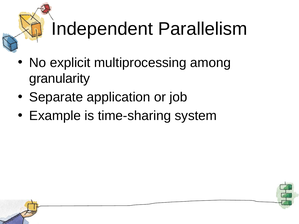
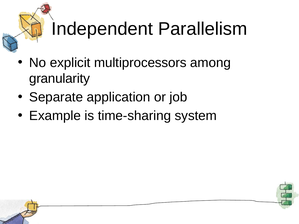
multiprocessing: multiprocessing -> multiprocessors
